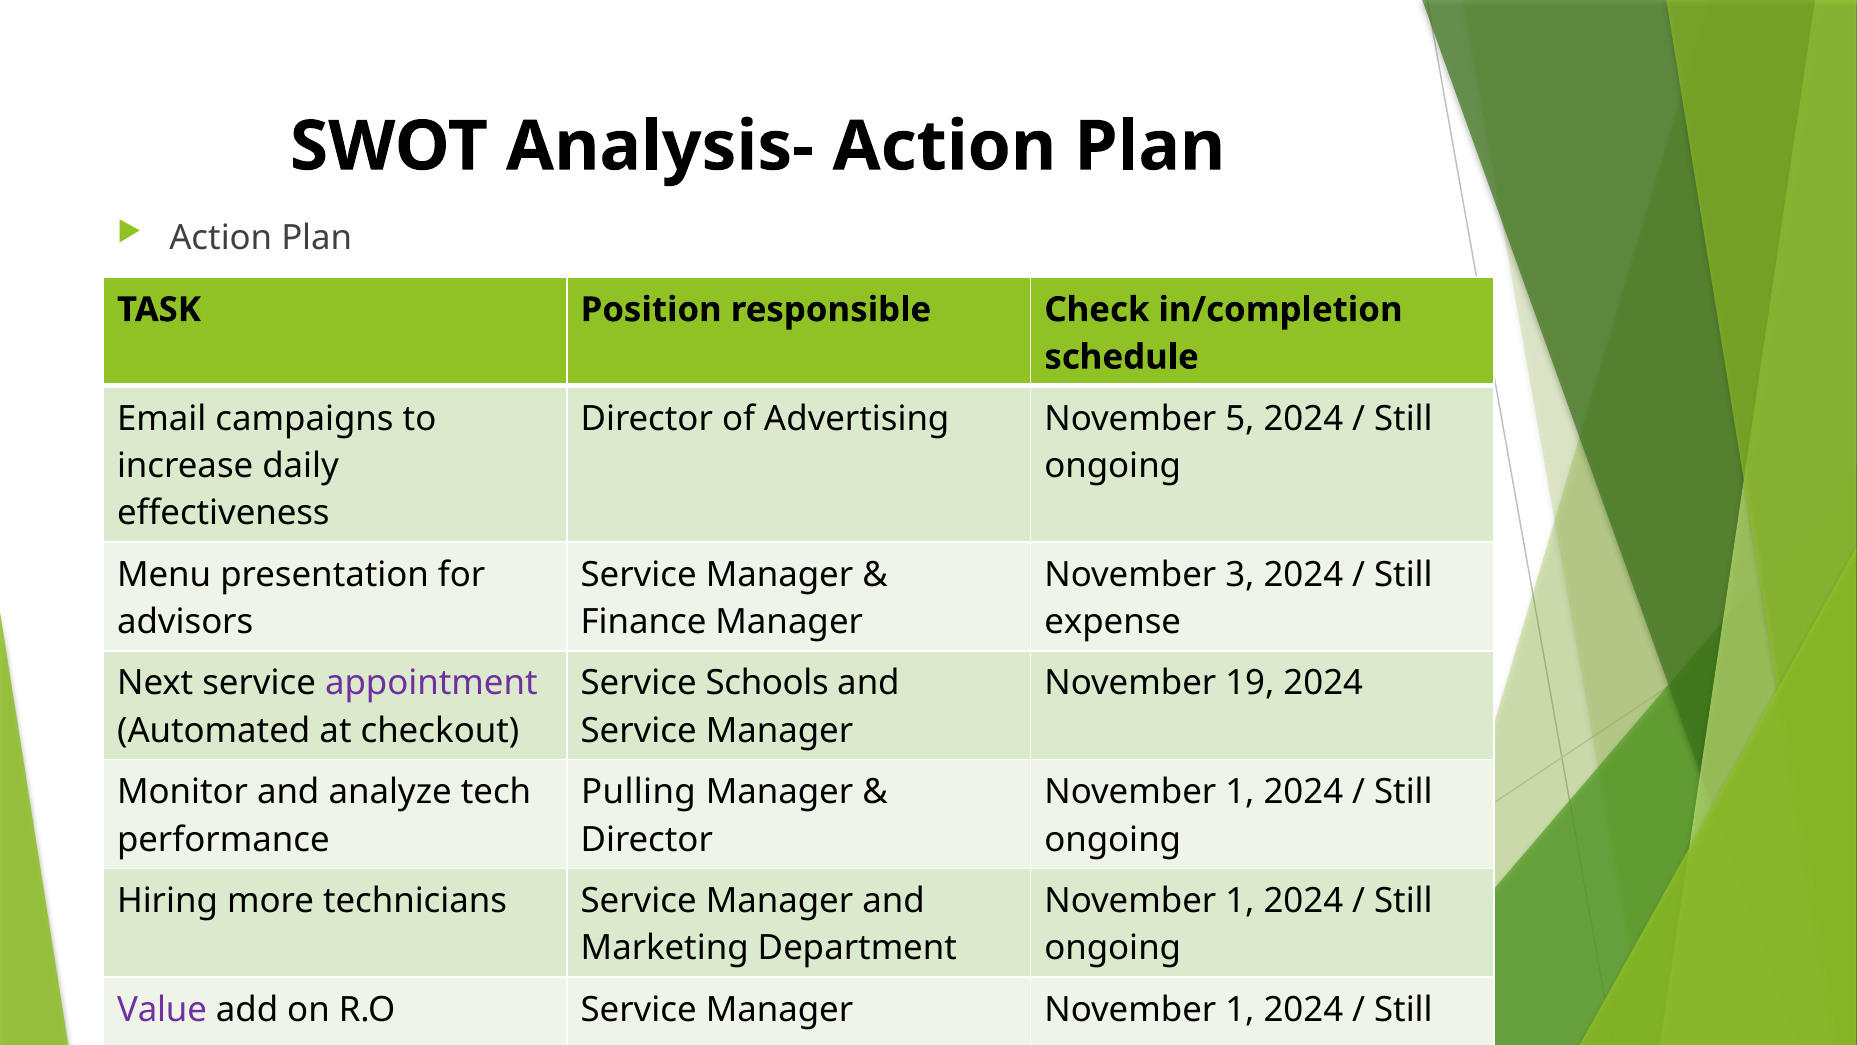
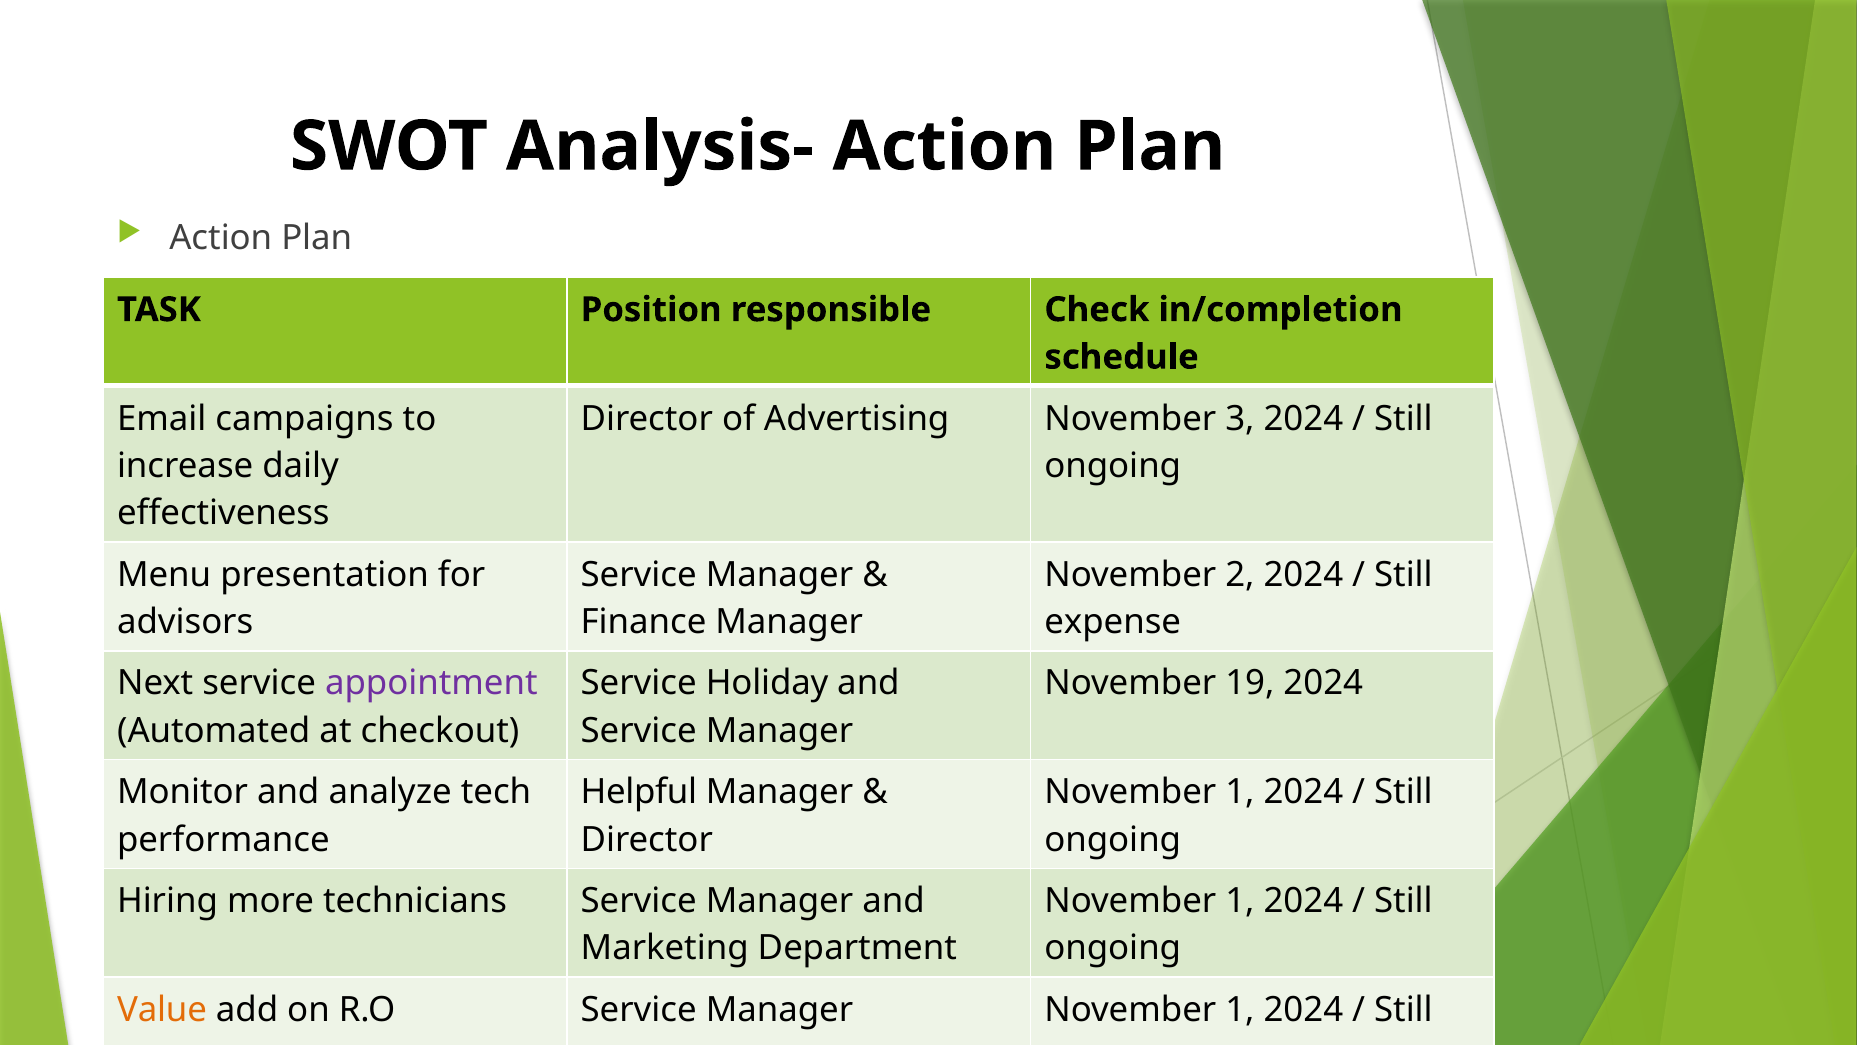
5: 5 -> 3
3: 3 -> 2
Schools: Schools -> Holiday
Pulling: Pulling -> Helpful
Value colour: purple -> orange
